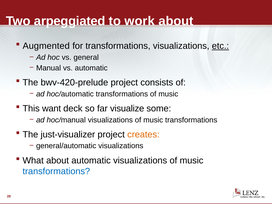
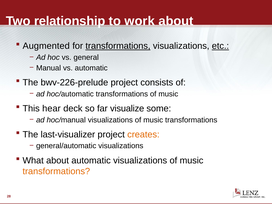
arpeggiated: arpeggiated -> relationship
transformations at (118, 46) underline: none -> present
bwv-420-prelude: bwv-420-prelude -> bwv-226-prelude
want: want -> hear
just-visualizer: just-visualizer -> last-visualizer
transformations at (56, 171) colour: blue -> orange
